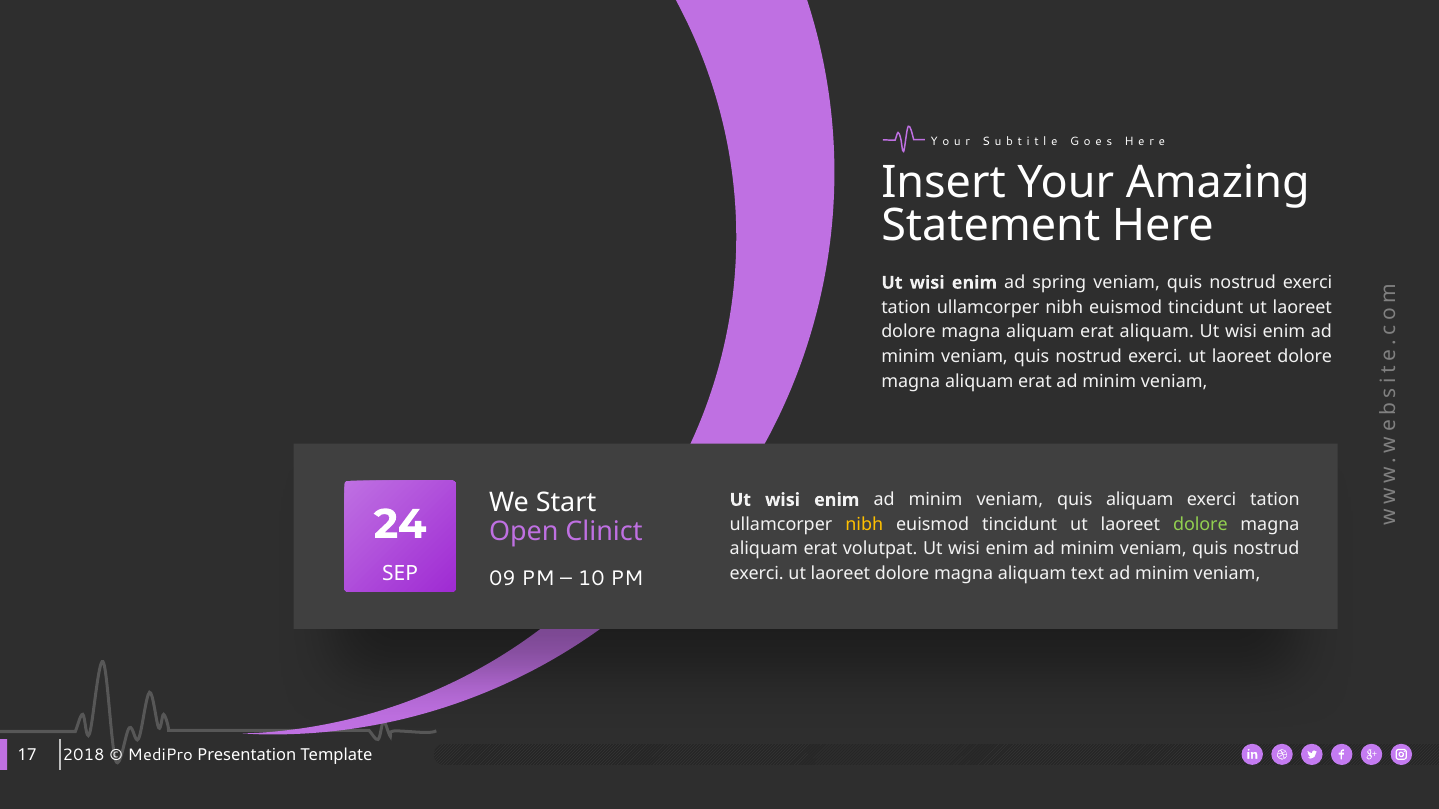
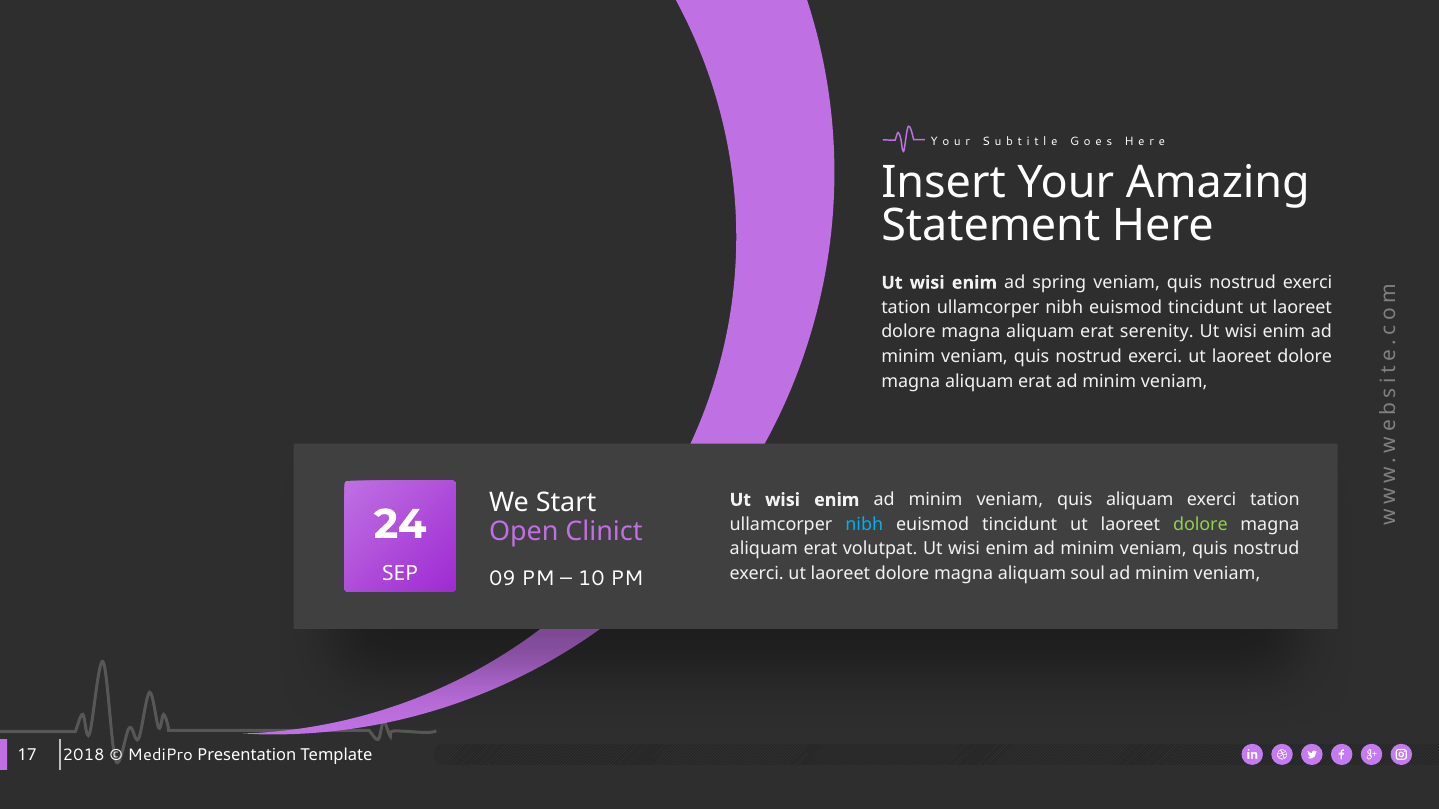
erat aliquam: aliquam -> serenity
nibh at (864, 525) colour: yellow -> light blue
text: text -> soul
